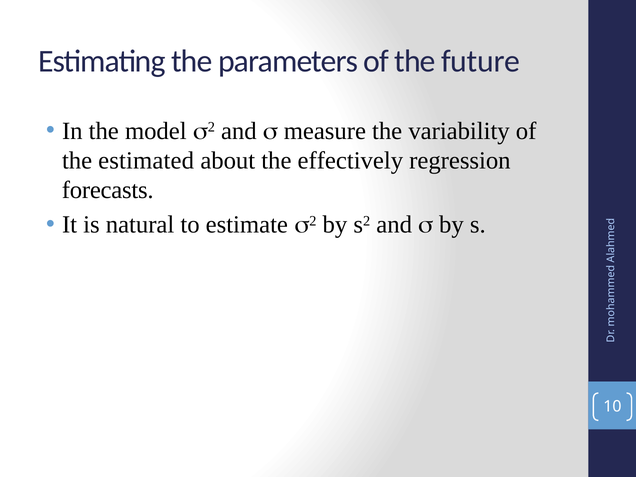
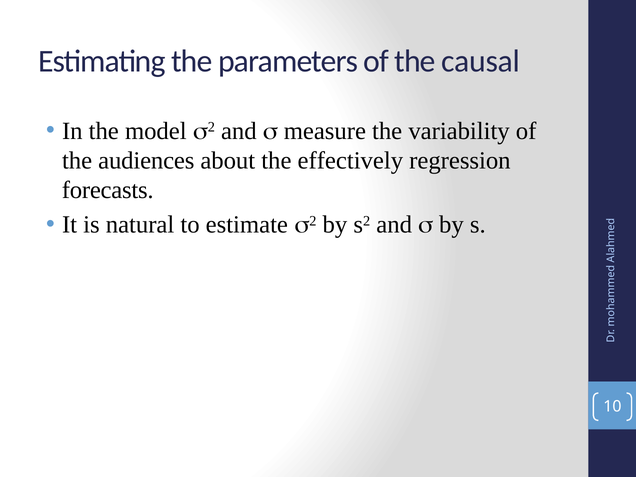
future: future -> causal
estimated: estimated -> audiences
